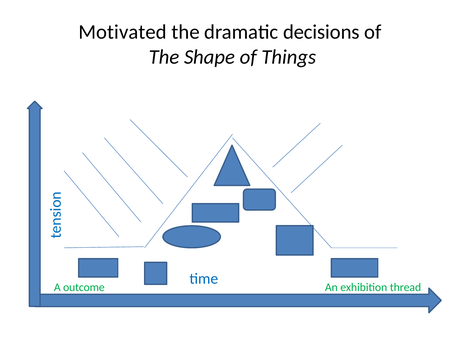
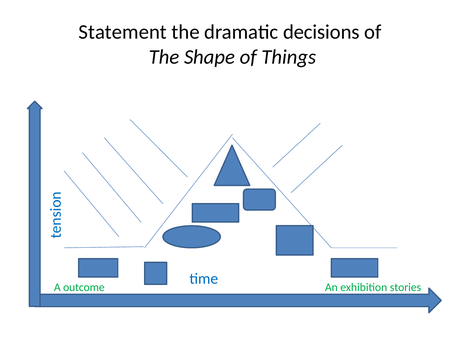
Motivated: Motivated -> Statement
thread: thread -> stories
